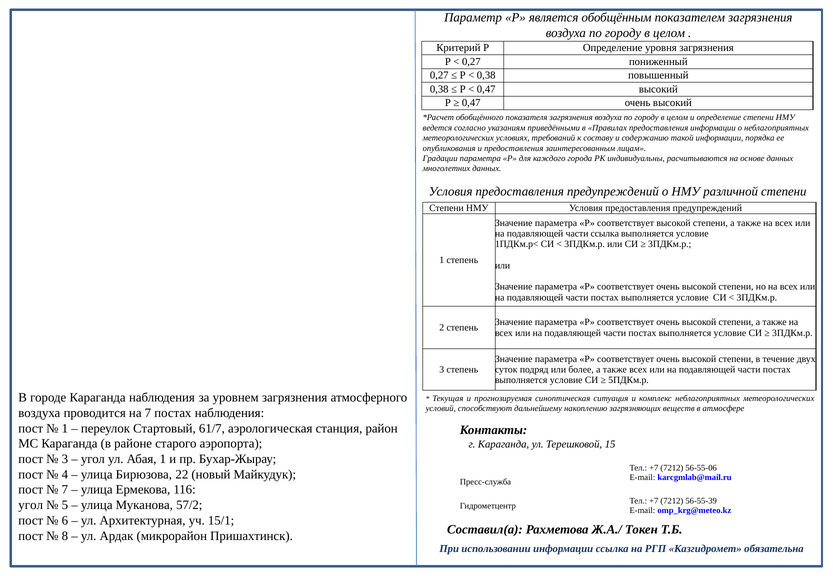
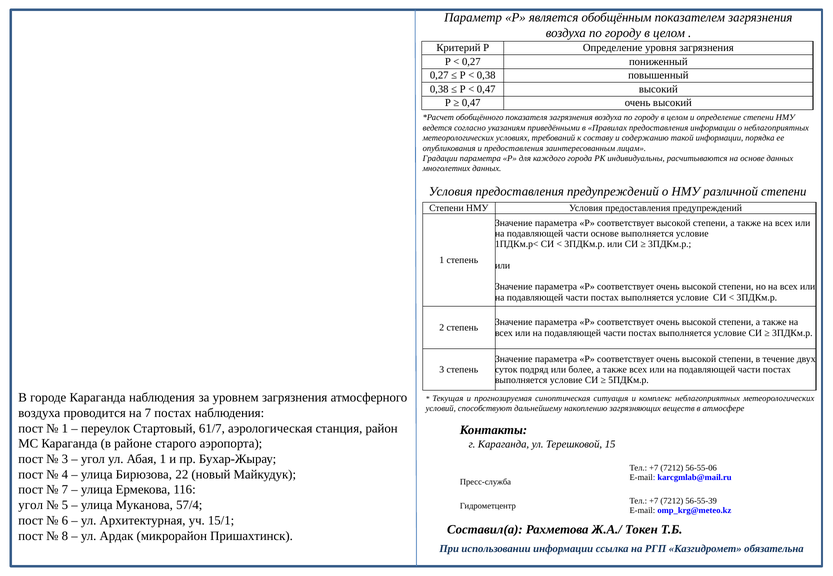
части ссылка: ссылка -> основе
57/2: 57/2 -> 57/4
